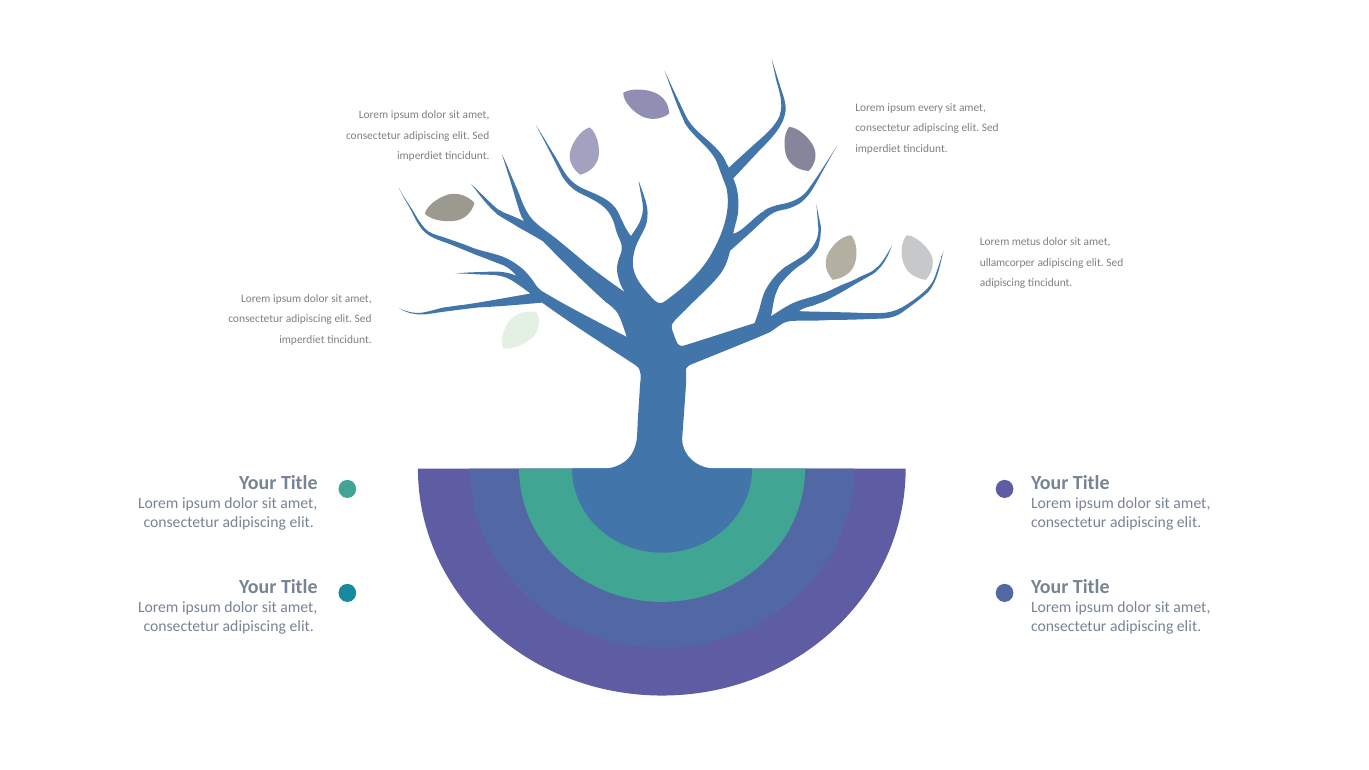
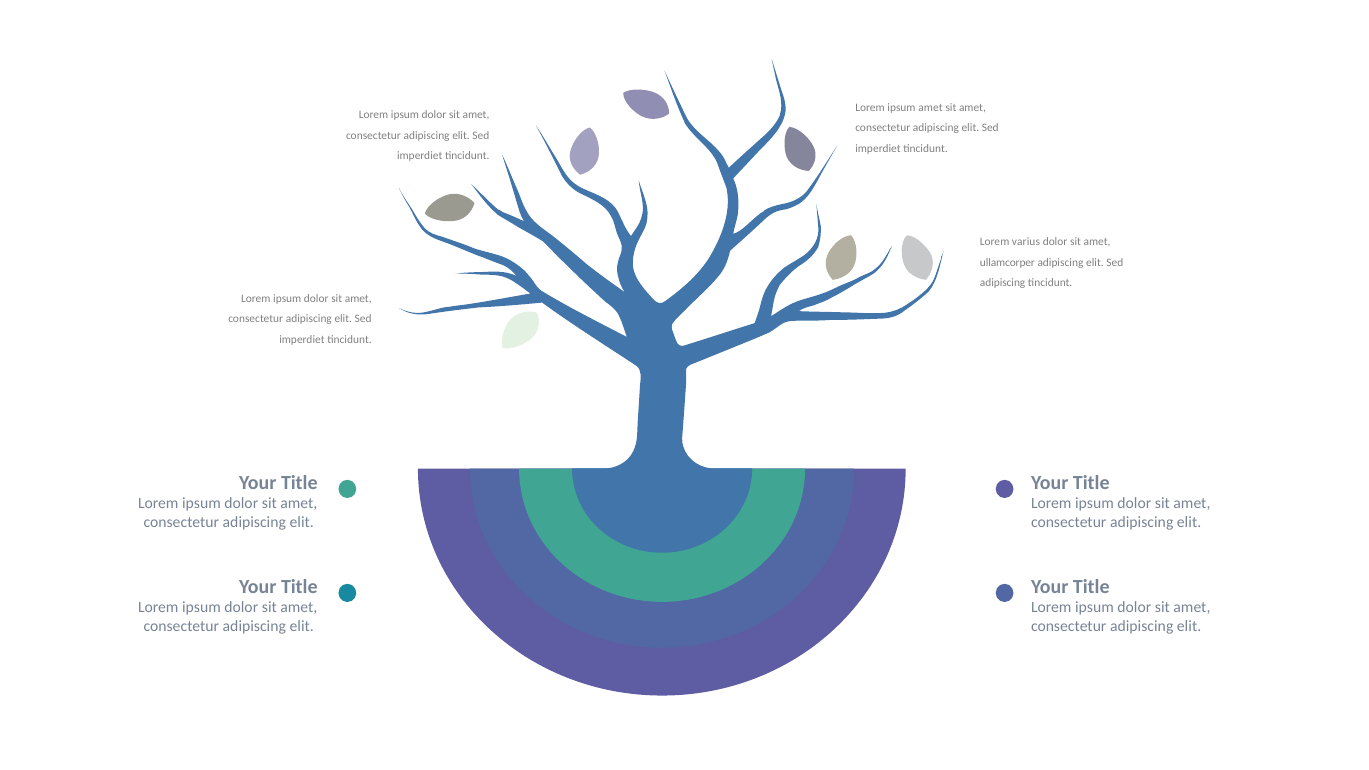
ipsum every: every -> amet
metus: metus -> varius
